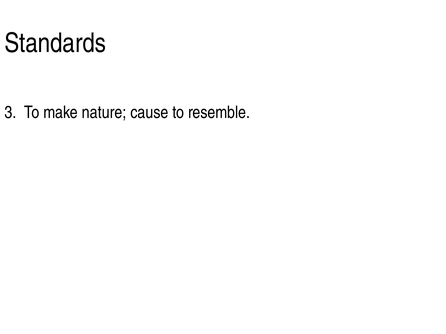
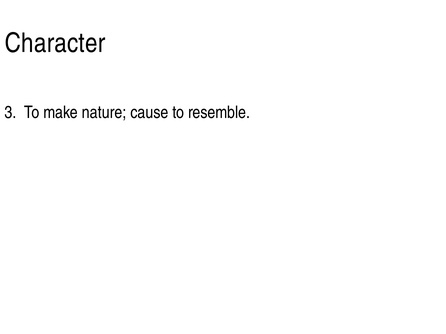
Standards: Standards -> Character
